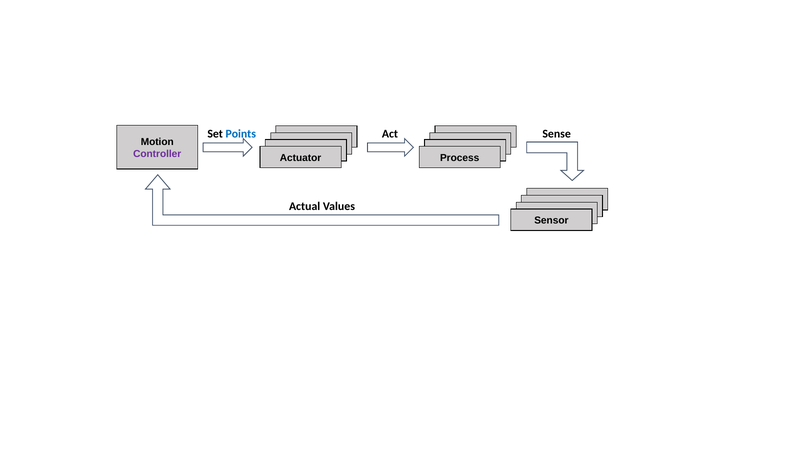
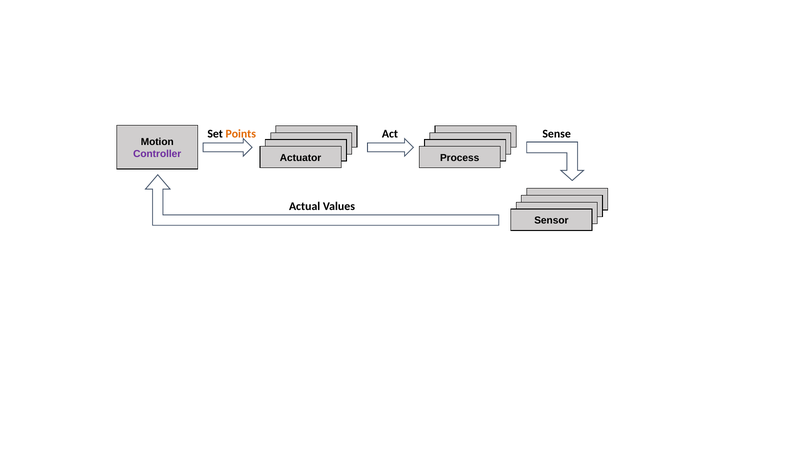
Points colour: blue -> orange
